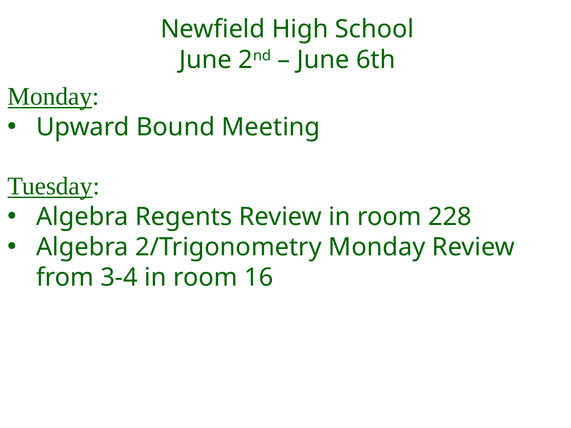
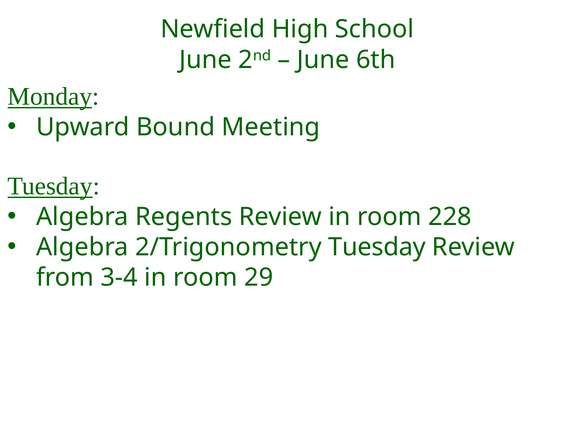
2/Trigonometry Monday: Monday -> Tuesday
16: 16 -> 29
